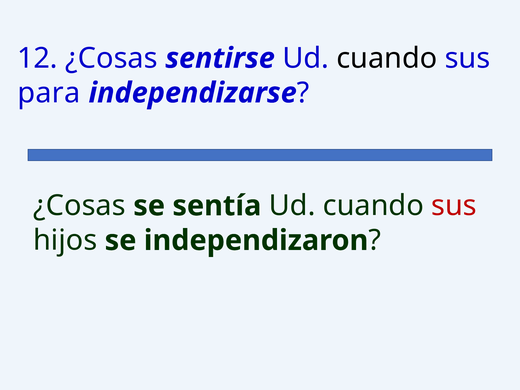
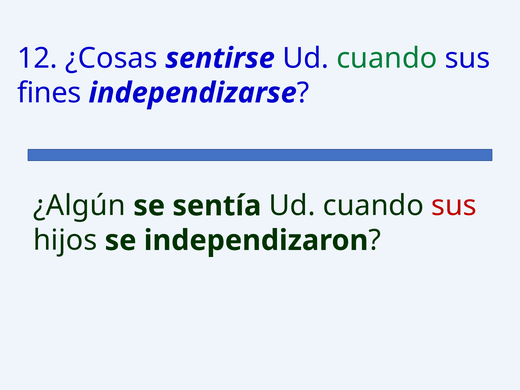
cuando at (387, 58) colour: black -> green
para: para -> fines
¿Cosas at (79, 206): ¿Cosas -> ¿Algún
